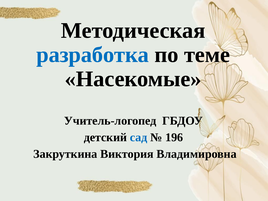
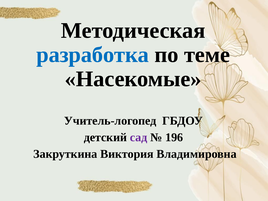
сад colour: blue -> purple
